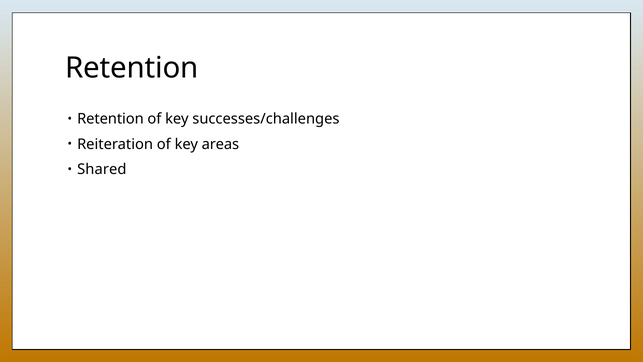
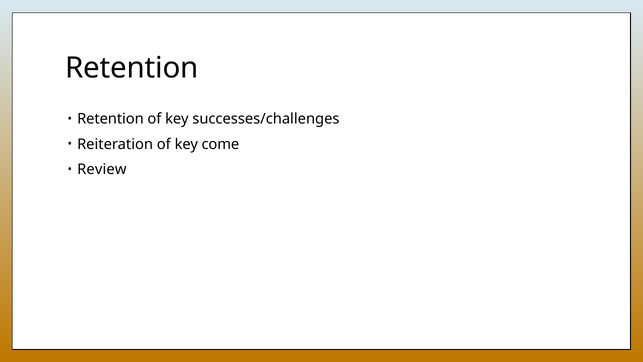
areas: areas -> come
Shared: Shared -> Review
